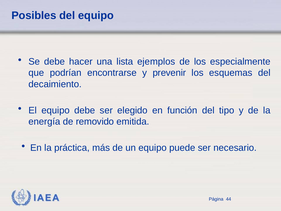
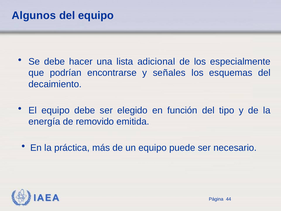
Posibles: Posibles -> Algunos
ejemplos: ejemplos -> adicional
prevenir: prevenir -> señales
